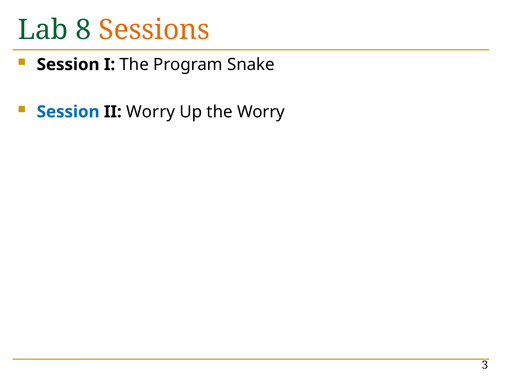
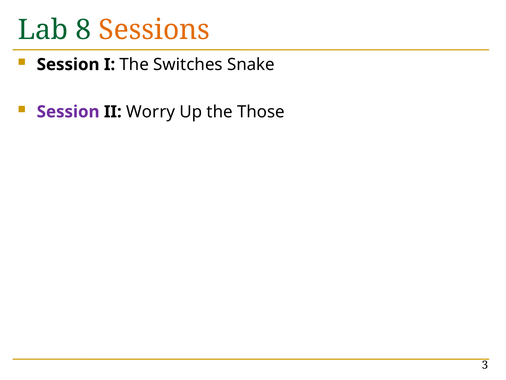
Program: Program -> Switches
Session at (68, 112) colour: blue -> purple
the Worry: Worry -> Those
